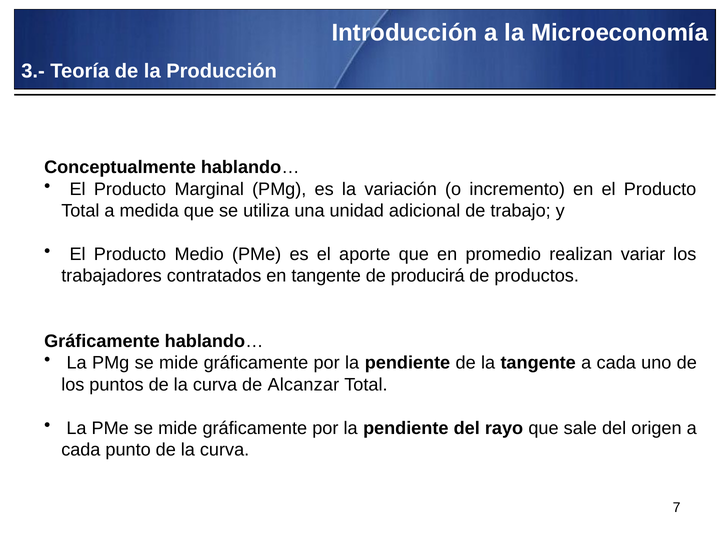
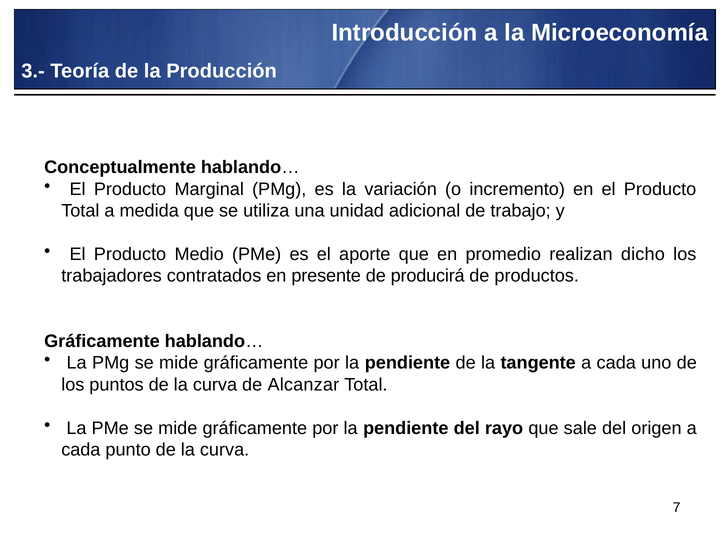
variar: variar -> dicho
en tangente: tangente -> presente
